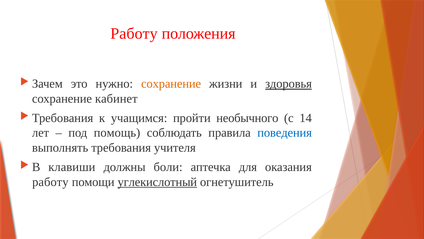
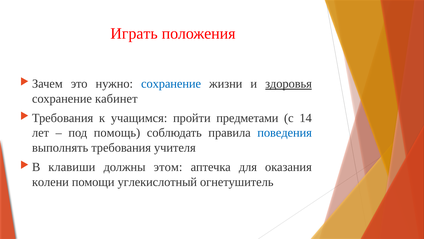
Работу at (134, 33): Работу -> Играть
сохранение at (171, 84) colour: orange -> blue
необычного: необычного -> предметами
боли: боли -> этом
работу at (50, 182): работу -> колени
углекислотный underline: present -> none
